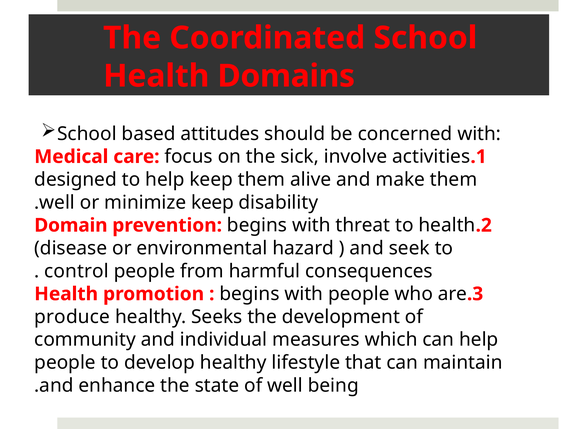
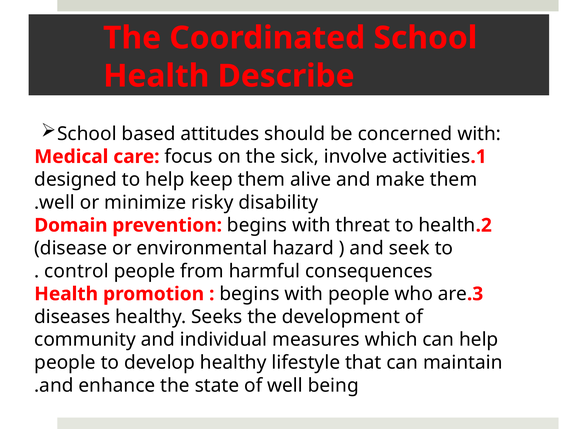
Domains: Domains -> Describe
minimize keep: keep -> risky
produce: produce -> diseases
